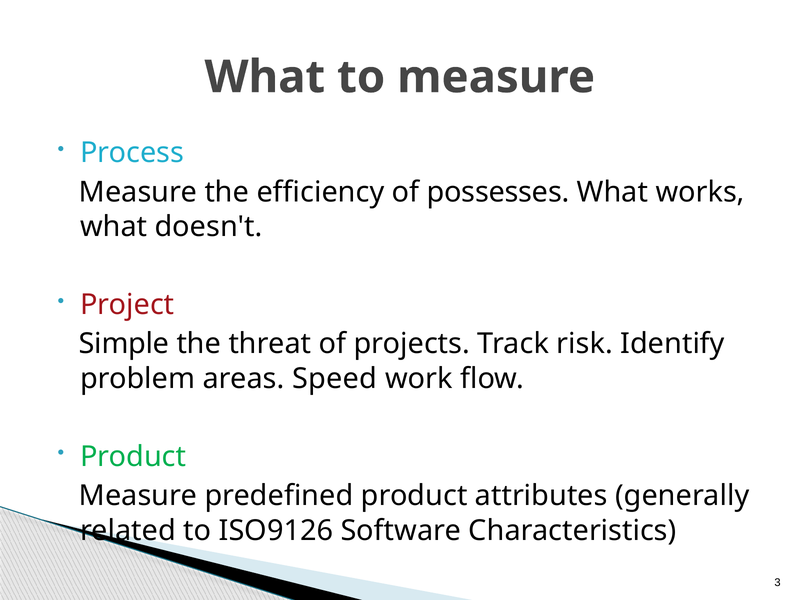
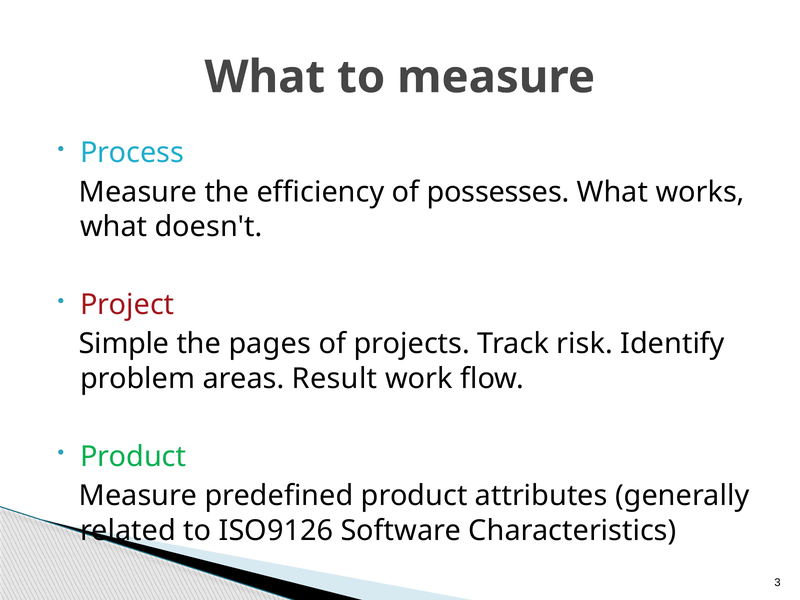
threat: threat -> pages
Speed: Speed -> Result
